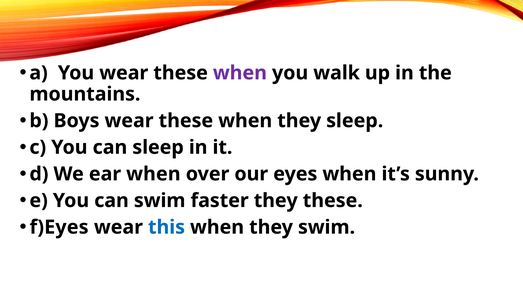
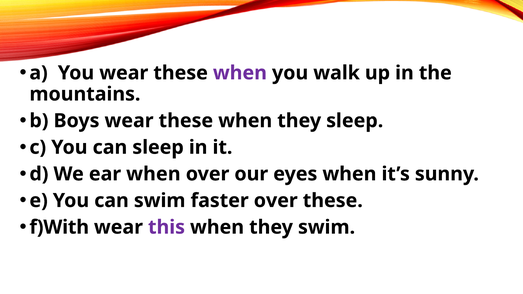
faster they: they -> over
f)Eyes: f)Eyes -> f)With
this colour: blue -> purple
